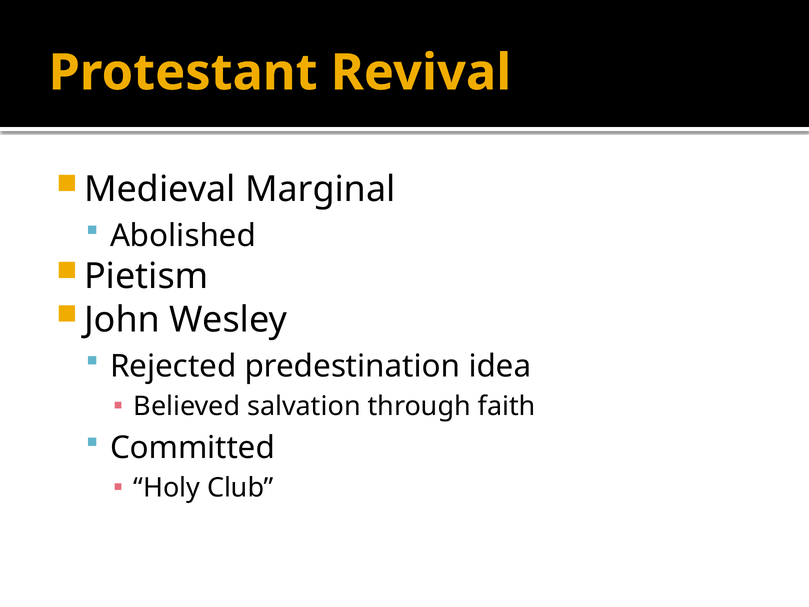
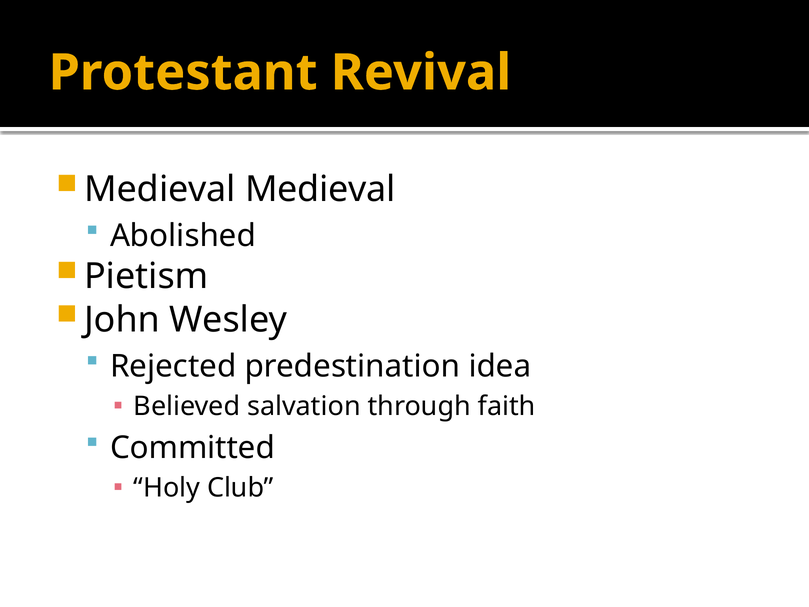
Medieval Marginal: Marginal -> Medieval
